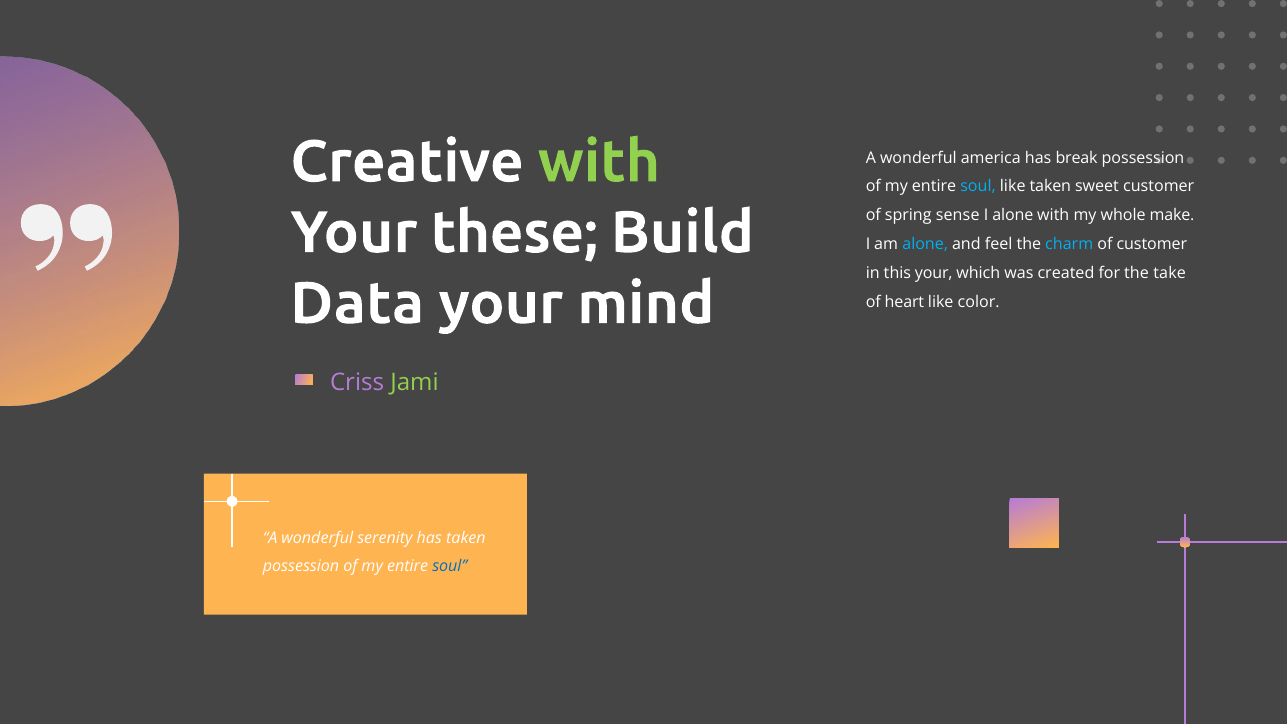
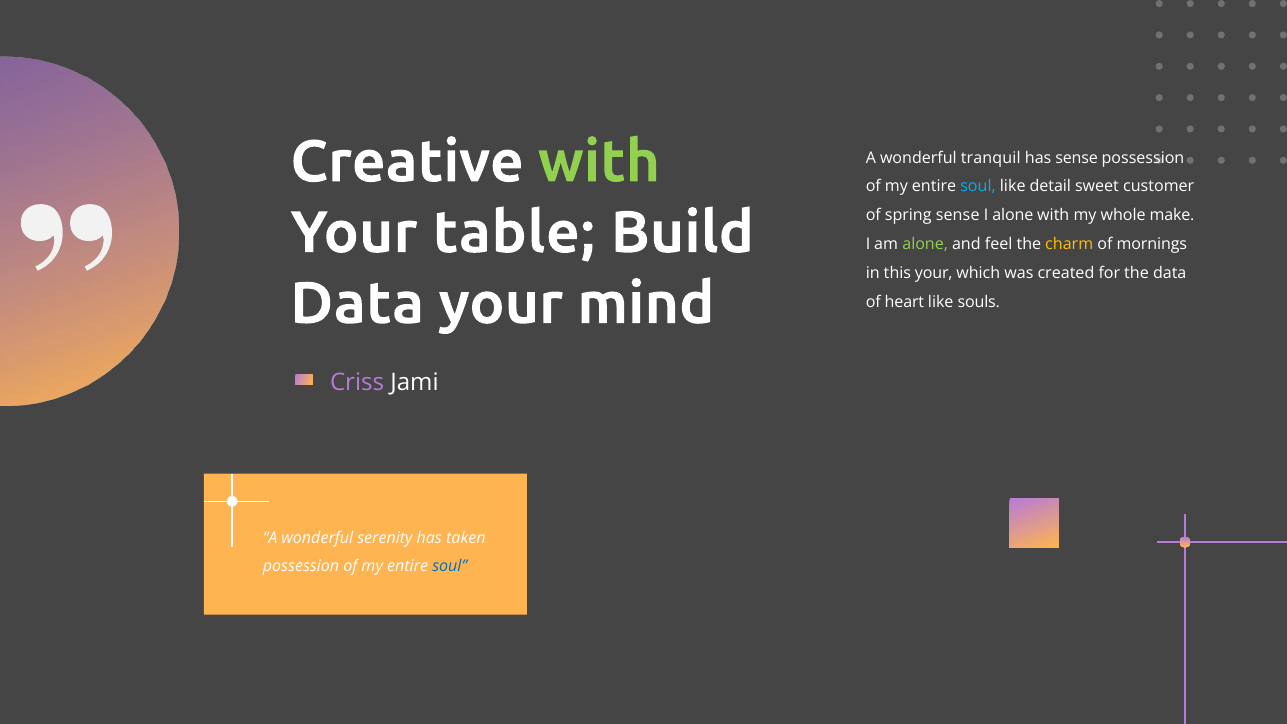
america: america -> tranquil
has break: break -> sense
like taken: taken -> detail
these: these -> table
alone at (925, 245) colour: light blue -> light green
charm colour: light blue -> yellow
of customer: customer -> mornings
the take: take -> data
color: color -> souls
Jami colour: light green -> white
